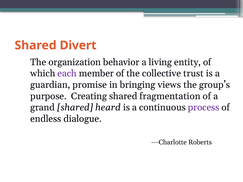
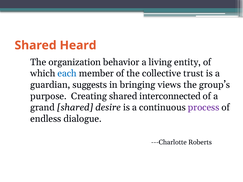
Divert: Divert -> Heard
each colour: purple -> blue
promise: promise -> suggests
fragmentation: fragmentation -> interconnected
heard: heard -> desire
